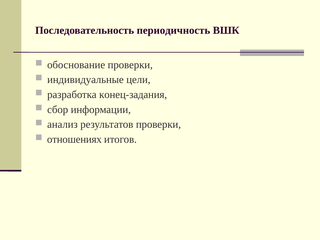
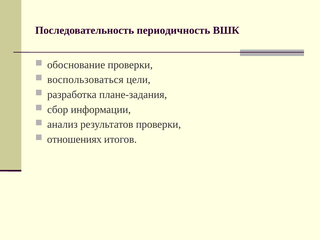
индивидуальные: индивидуальные -> воспользоваться
конец-задания: конец-задания -> плане-задания
